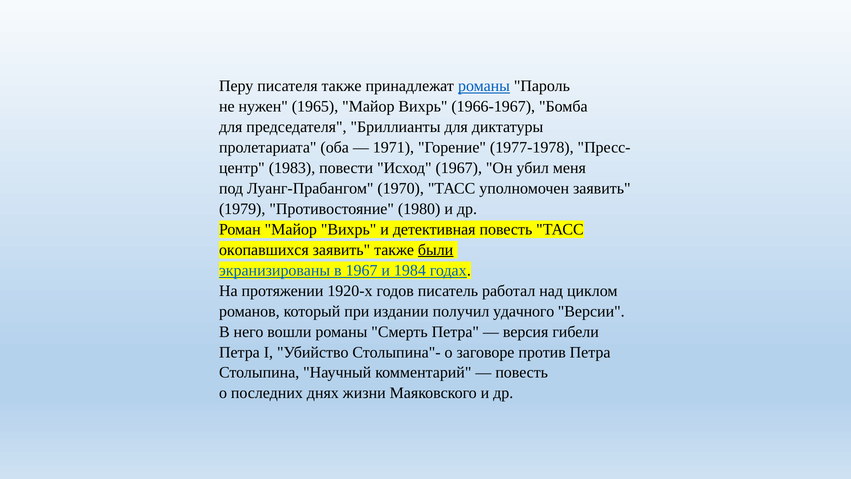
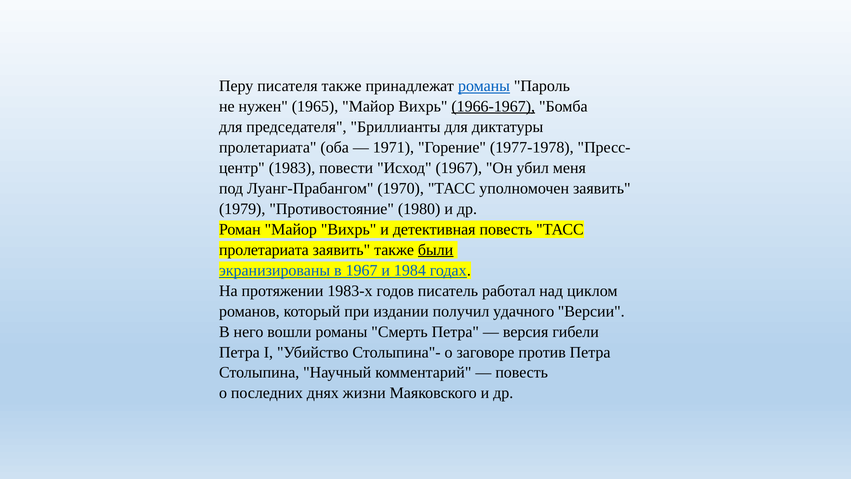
1966-1967 underline: none -> present
окопавшихся at (264, 250): окопавшихся -> пролетариата
1920-х: 1920-х -> 1983-х
